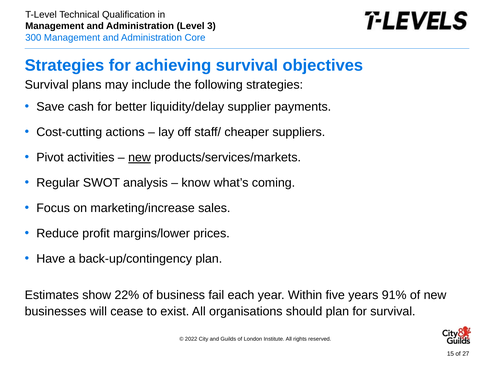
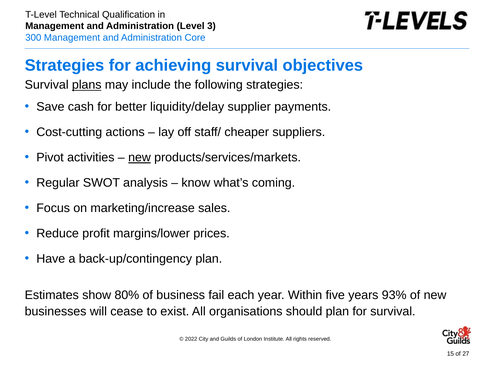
plans underline: none -> present
22%: 22% -> 80%
91%: 91% -> 93%
